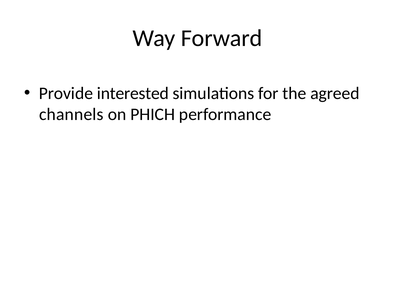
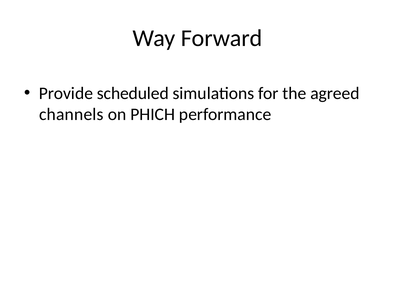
interested: interested -> scheduled
